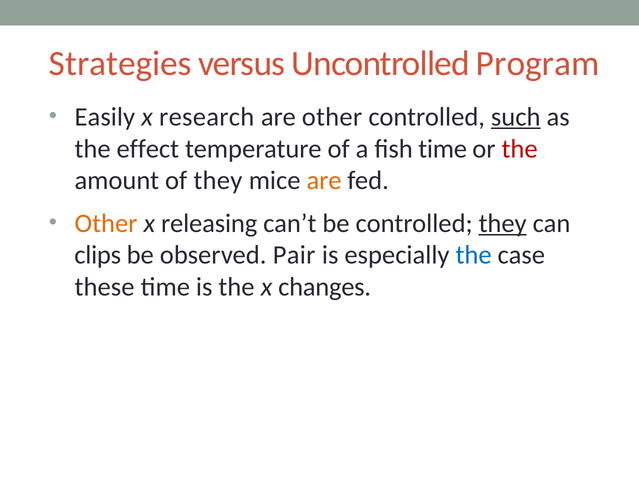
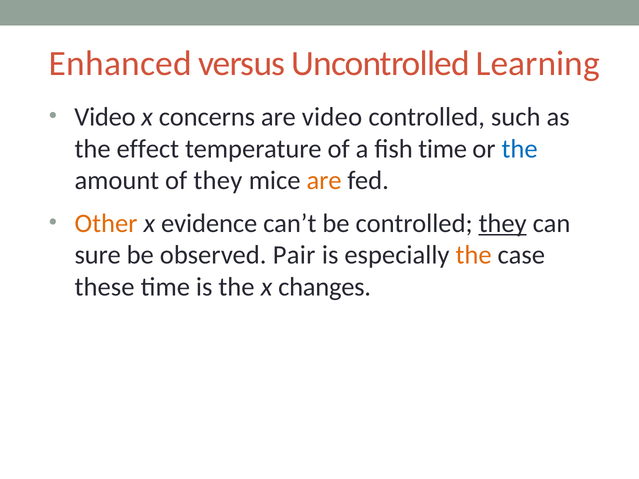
Strategies: Strategies -> Enhanced
Program: Program -> Learning
Easily at (105, 117): Easily -> Video
research: research -> concerns
are other: other -> video
such underline: present -> none
the at (520, 149) colour: red -> blue
releasing: releasing -> evidence
clips: clips -> sure
the at (474, 255) colour: blue -> orange
